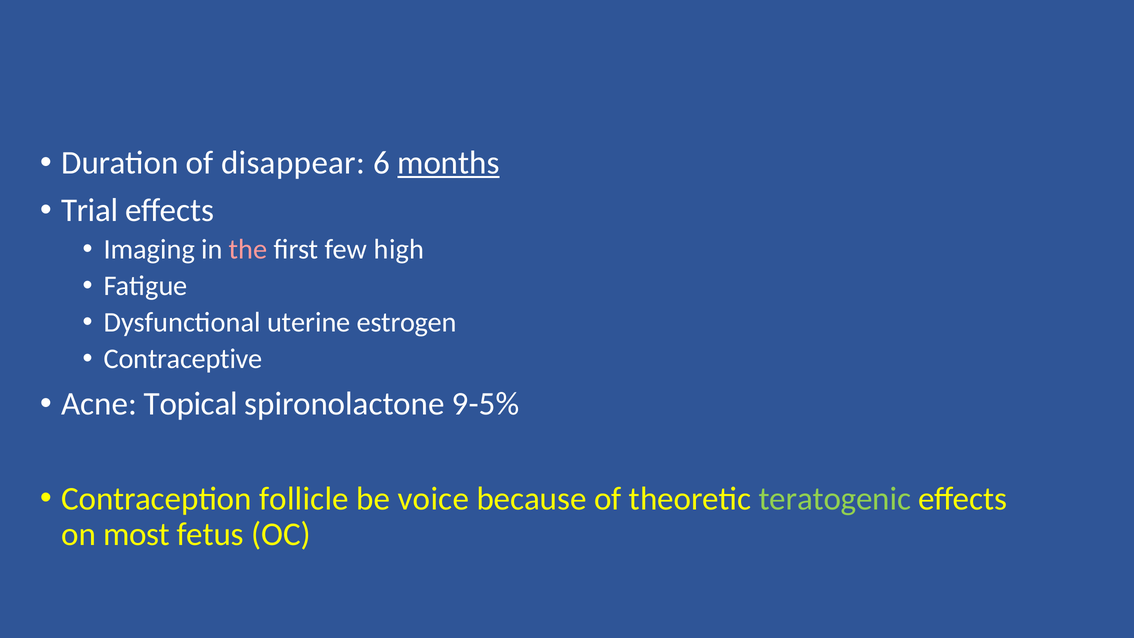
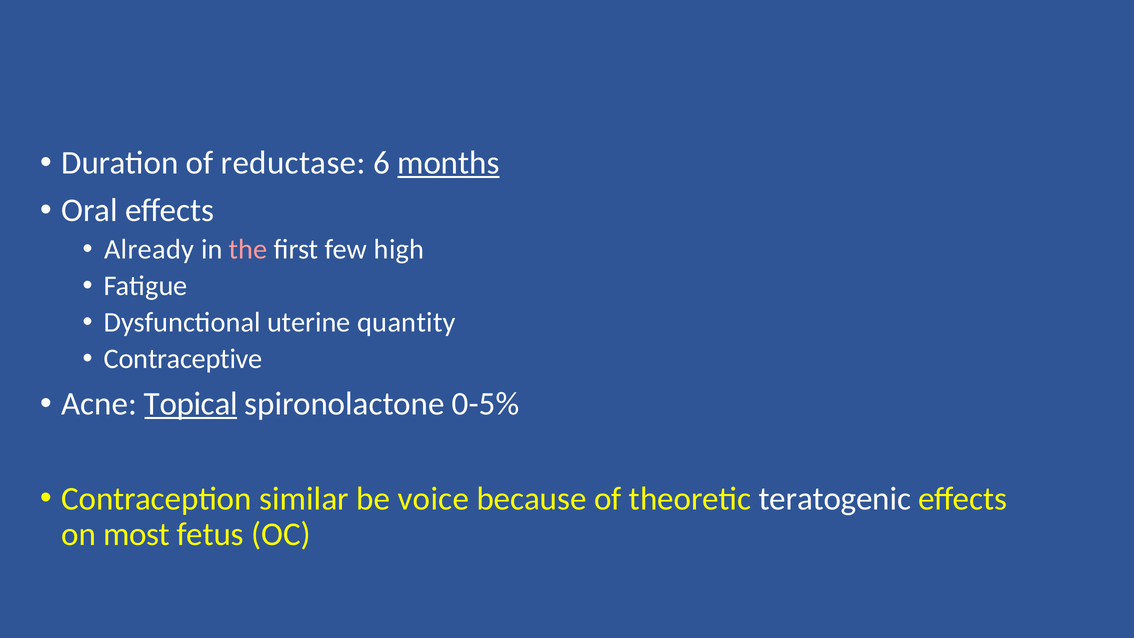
disappear: disappear -> reductase
Trial: Trial -> Oral
Imaging: Imaging -> Already
estrogen: estrogen -> quantity
Topical underline: none -> present
9-5%: 9-5% -> 0-5%
follicle: follicle -> similar
teratogenic colour: light green -> white
